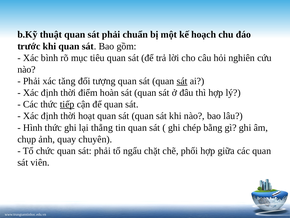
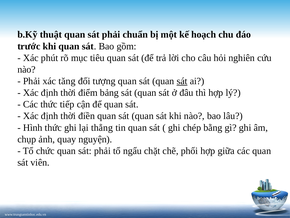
bình: bình -> phút
hoàn: hoàn -> bảng
tiếp underline: present -> none
hoạt: hoạt -> điền
chuyên: chuyên -> nguyện
